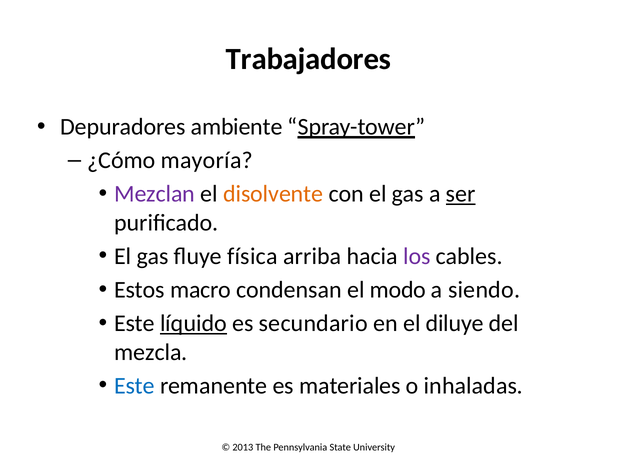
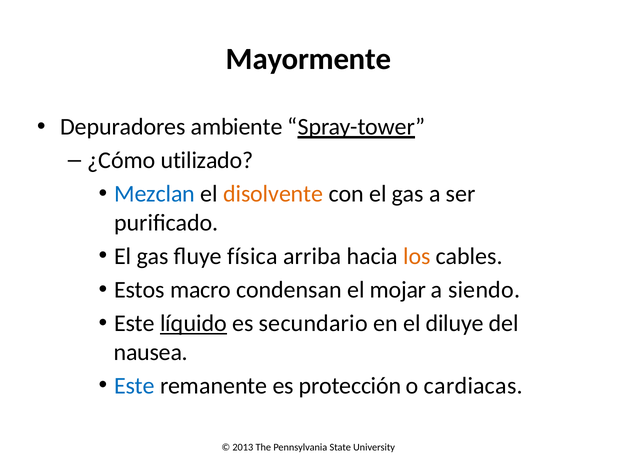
Trabajadores: Trabajadores -> Mayormente
mayoría: mayoría -> utilizado
Mezclan colour: purple -> blue
ser underline: present -> none
los colour: purple -> orange
modo: modo -> mojar
mezcla: mezcla -> nausea
materiales: materiales -> protección
inhaladas: inhaladas -> cardiacas
